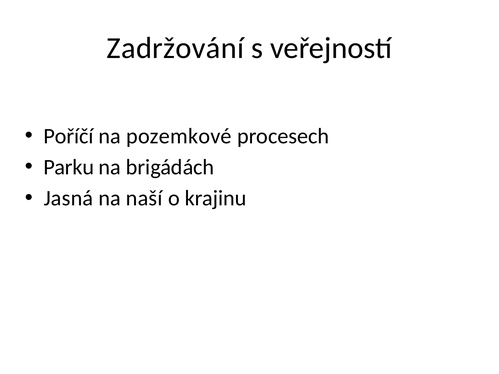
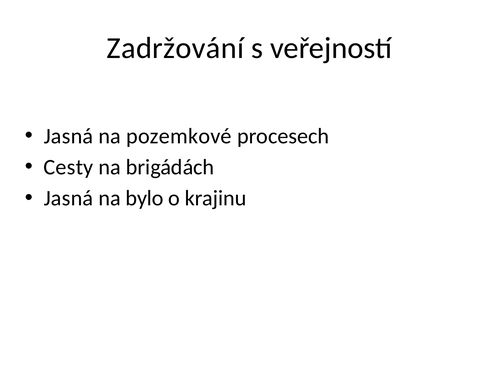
Poříčí at (69, 136): Poříčí -> Jasná
Parku: Parku -> Cesty
naší: naší -> bylo
